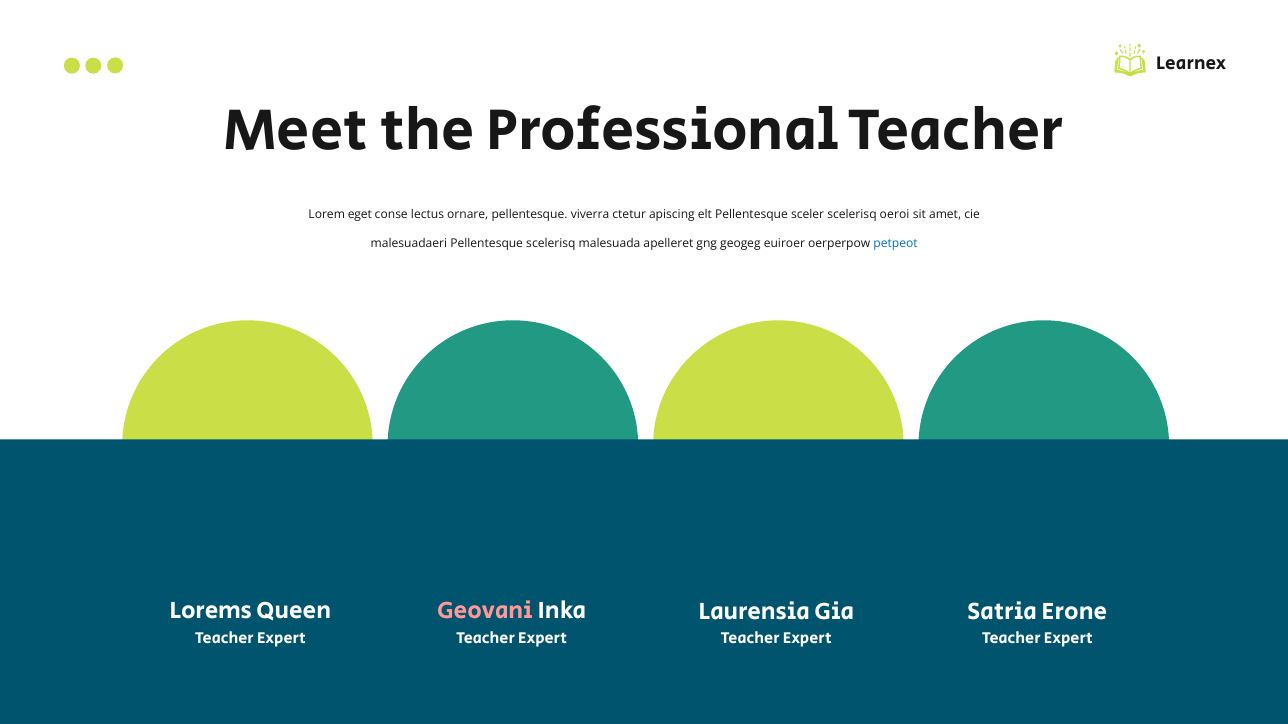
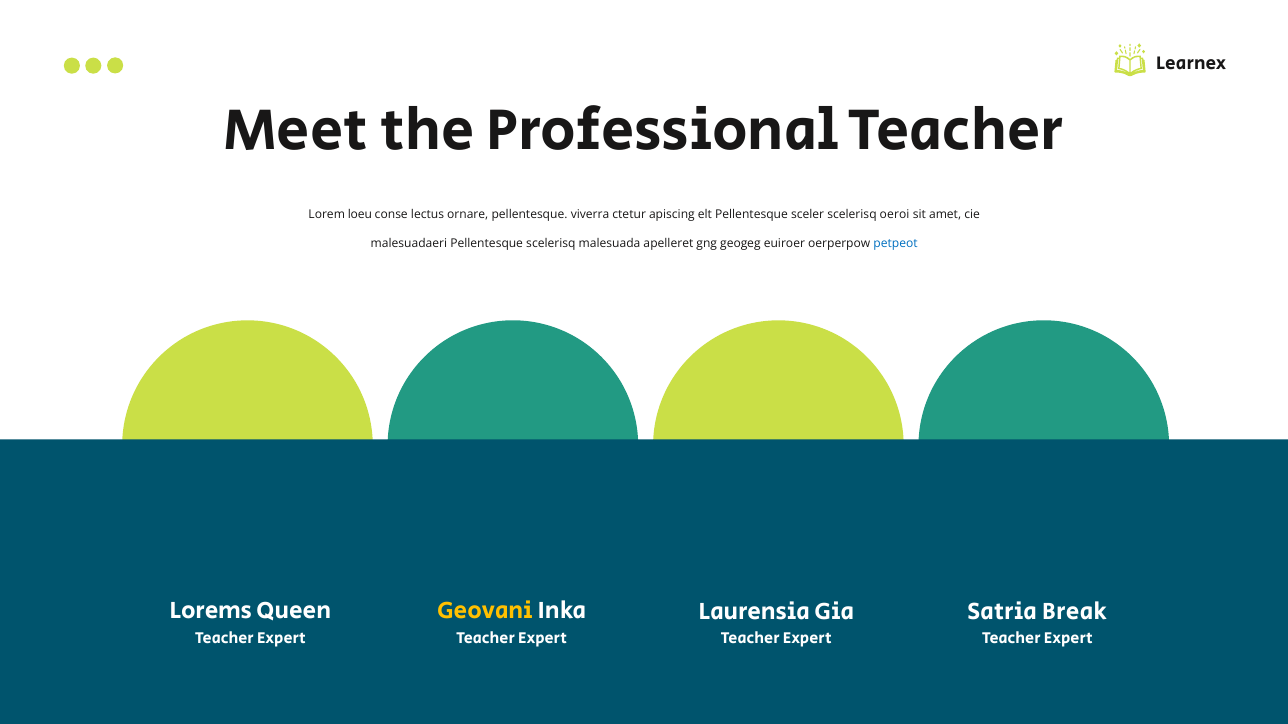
eget: eget -> loeu
Geovani colour: pink -> yellow
Erone: Erone -> Break
